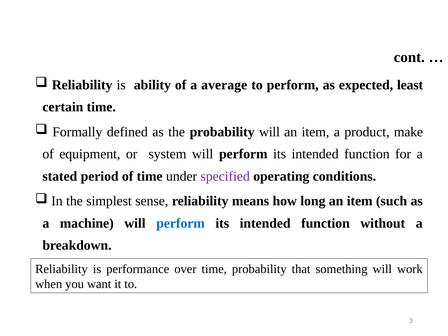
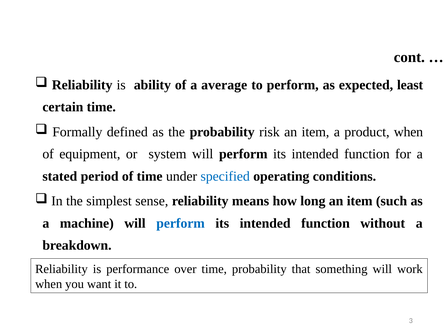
probability will: will -> risk
product make: make -> when
specified colour: purple -> blue
